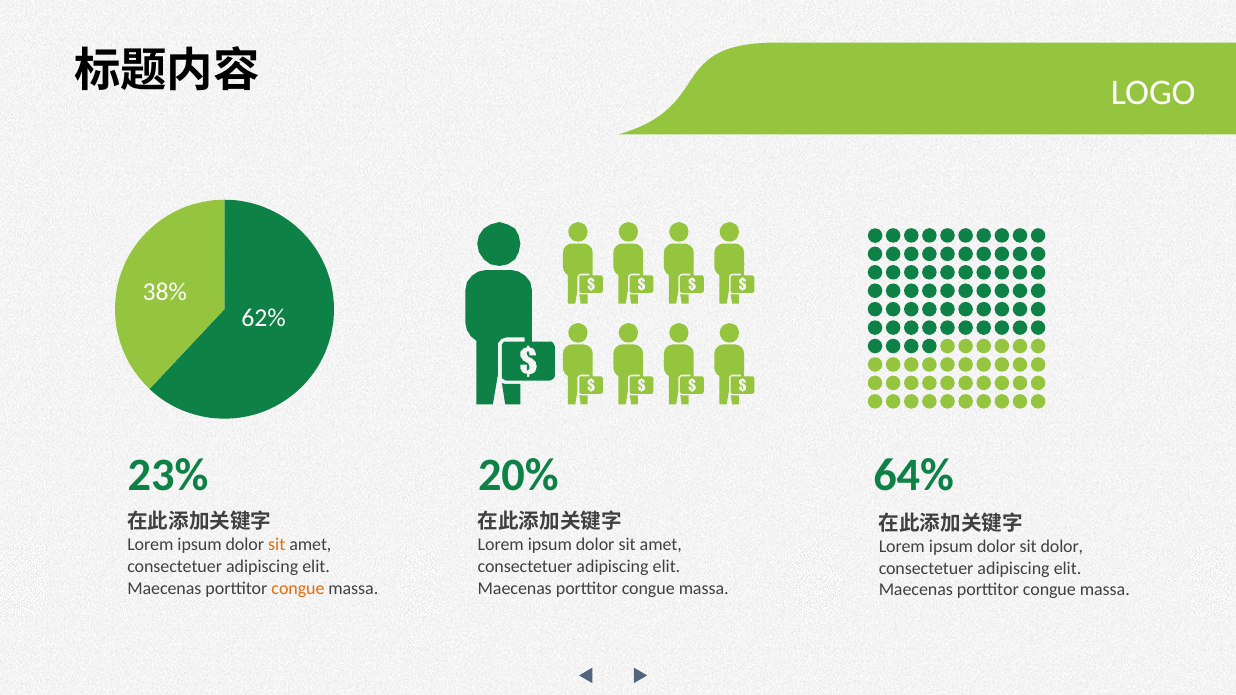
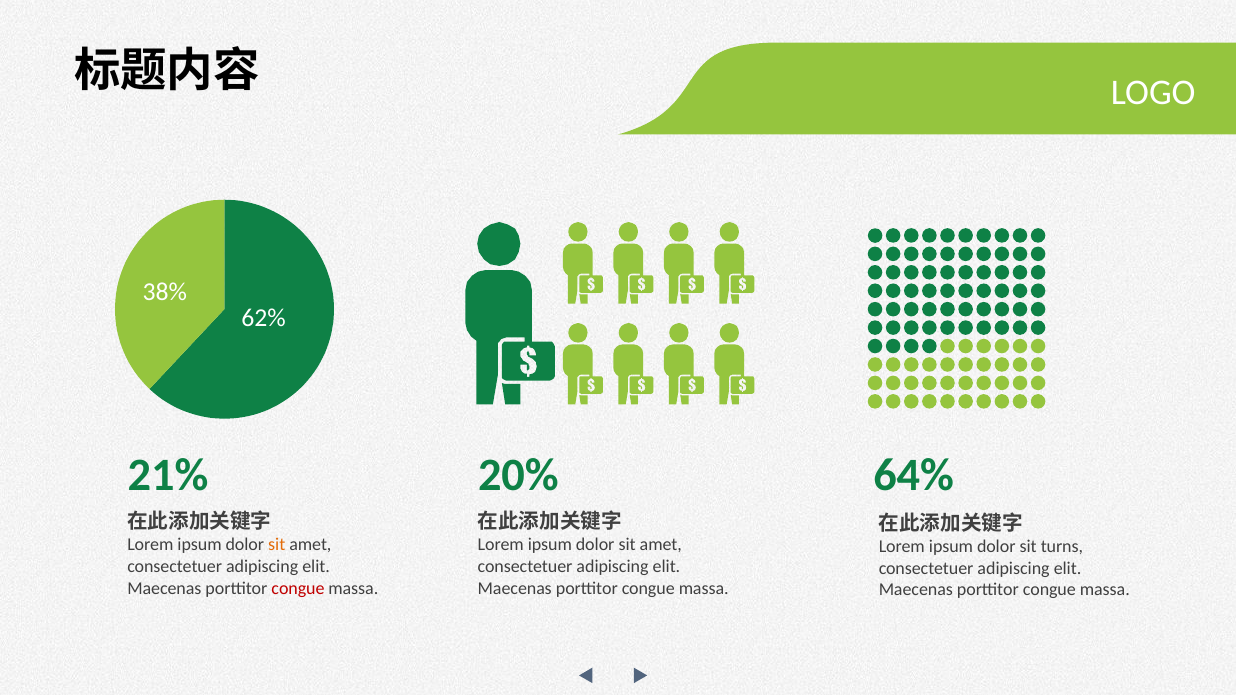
23%: 23% -> 21%
sit dolor: dolor -> turns
congue at (298, 588) colour: orange -> red
